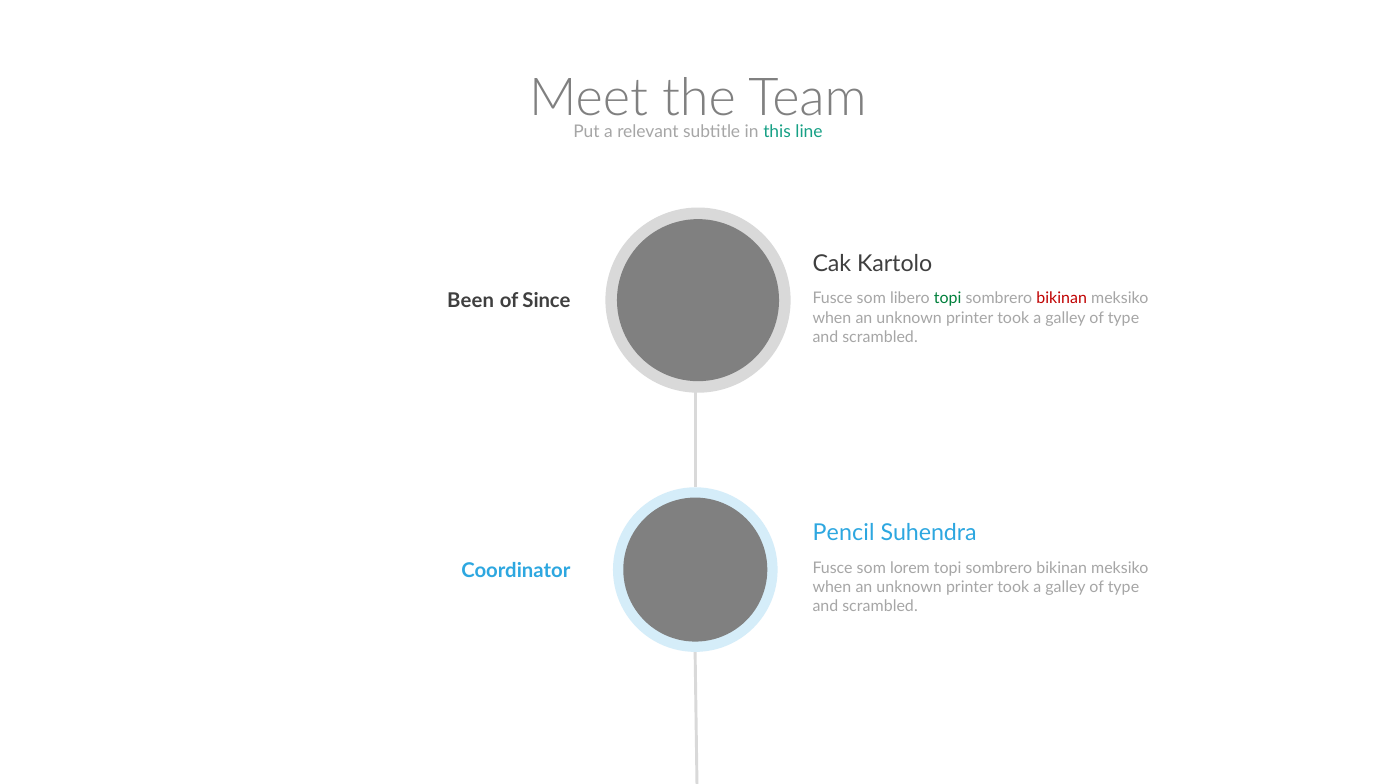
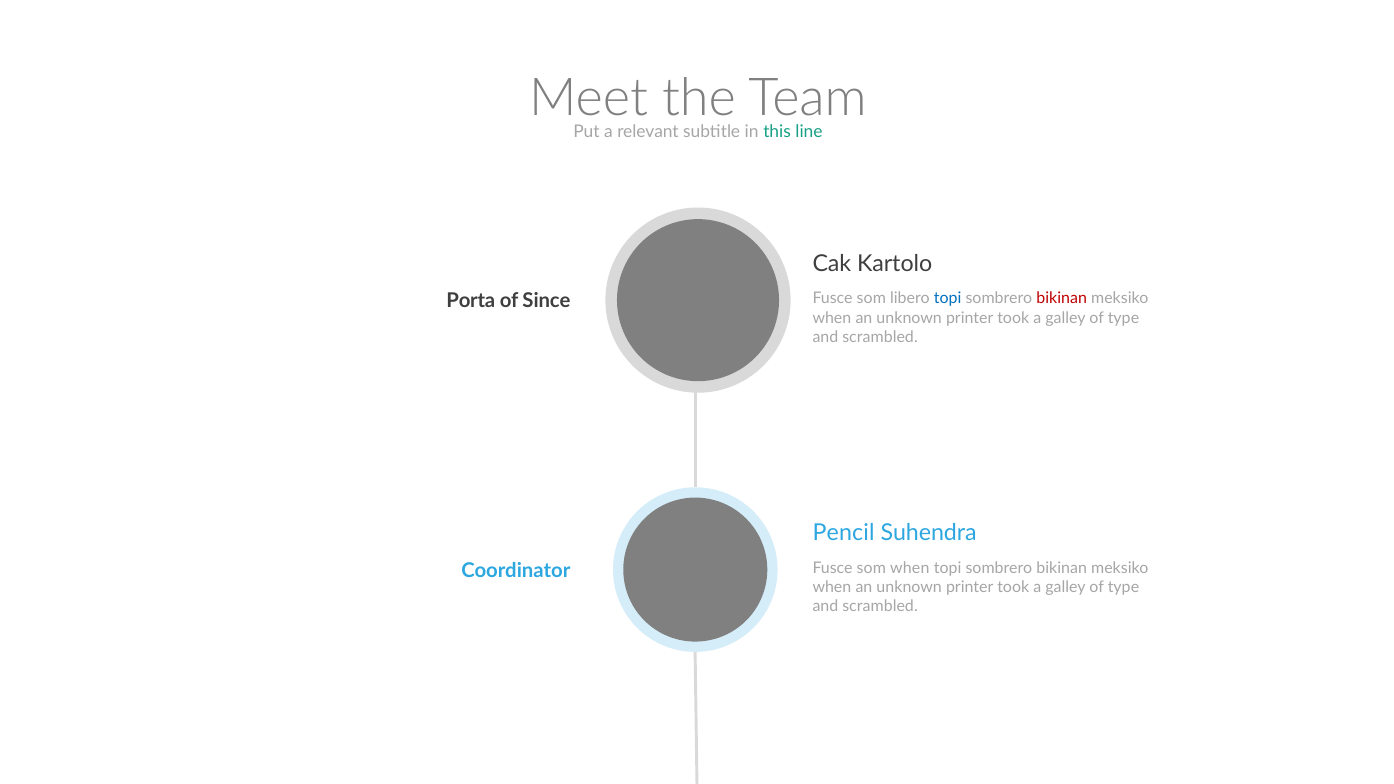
topi at (948, 299) colour: green -> blue
Been: Been -> Porta
som lorem: lorem -> when
